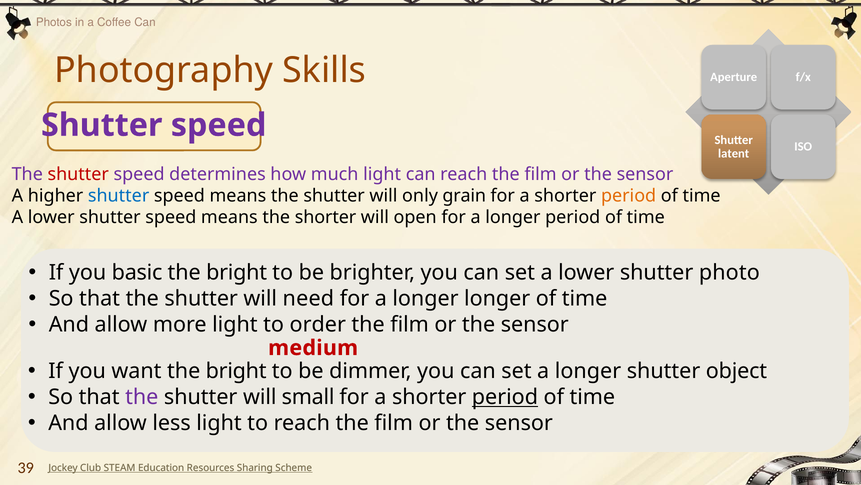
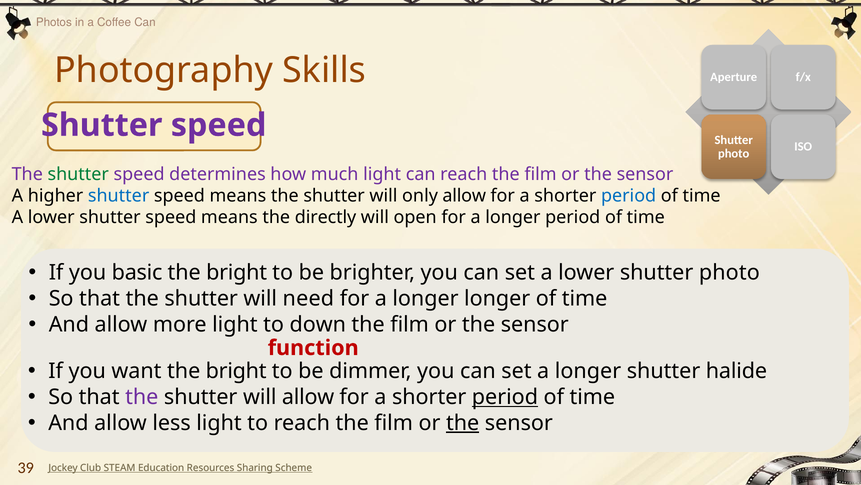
latent at (734, 153): latent -> photo
shutter at (78, 174) colour: red -> green
only grain: grain -> allow
period at (629, 195) colour: orange -> blue
the shorter: shorter -> directly
order: order -> down
medium: medium -> function
object: object -> halide
will small: small -> allow
the at (463, 422) underline: none -> present
